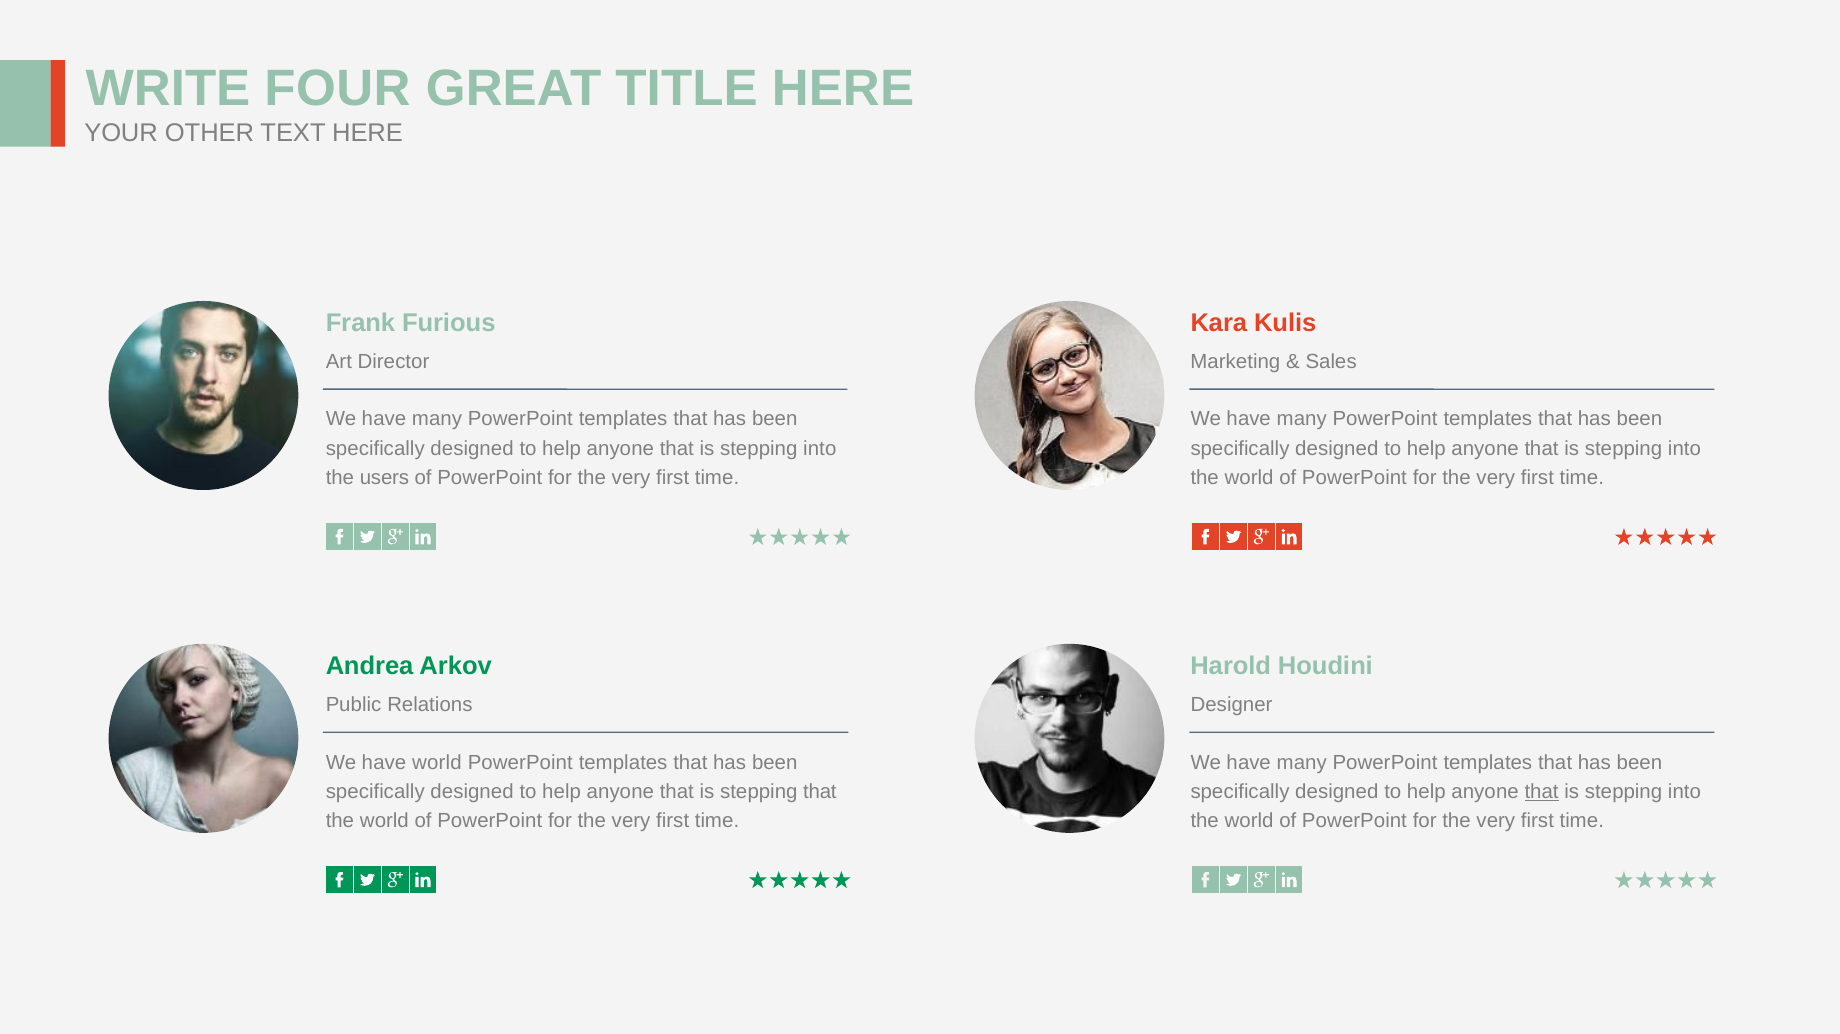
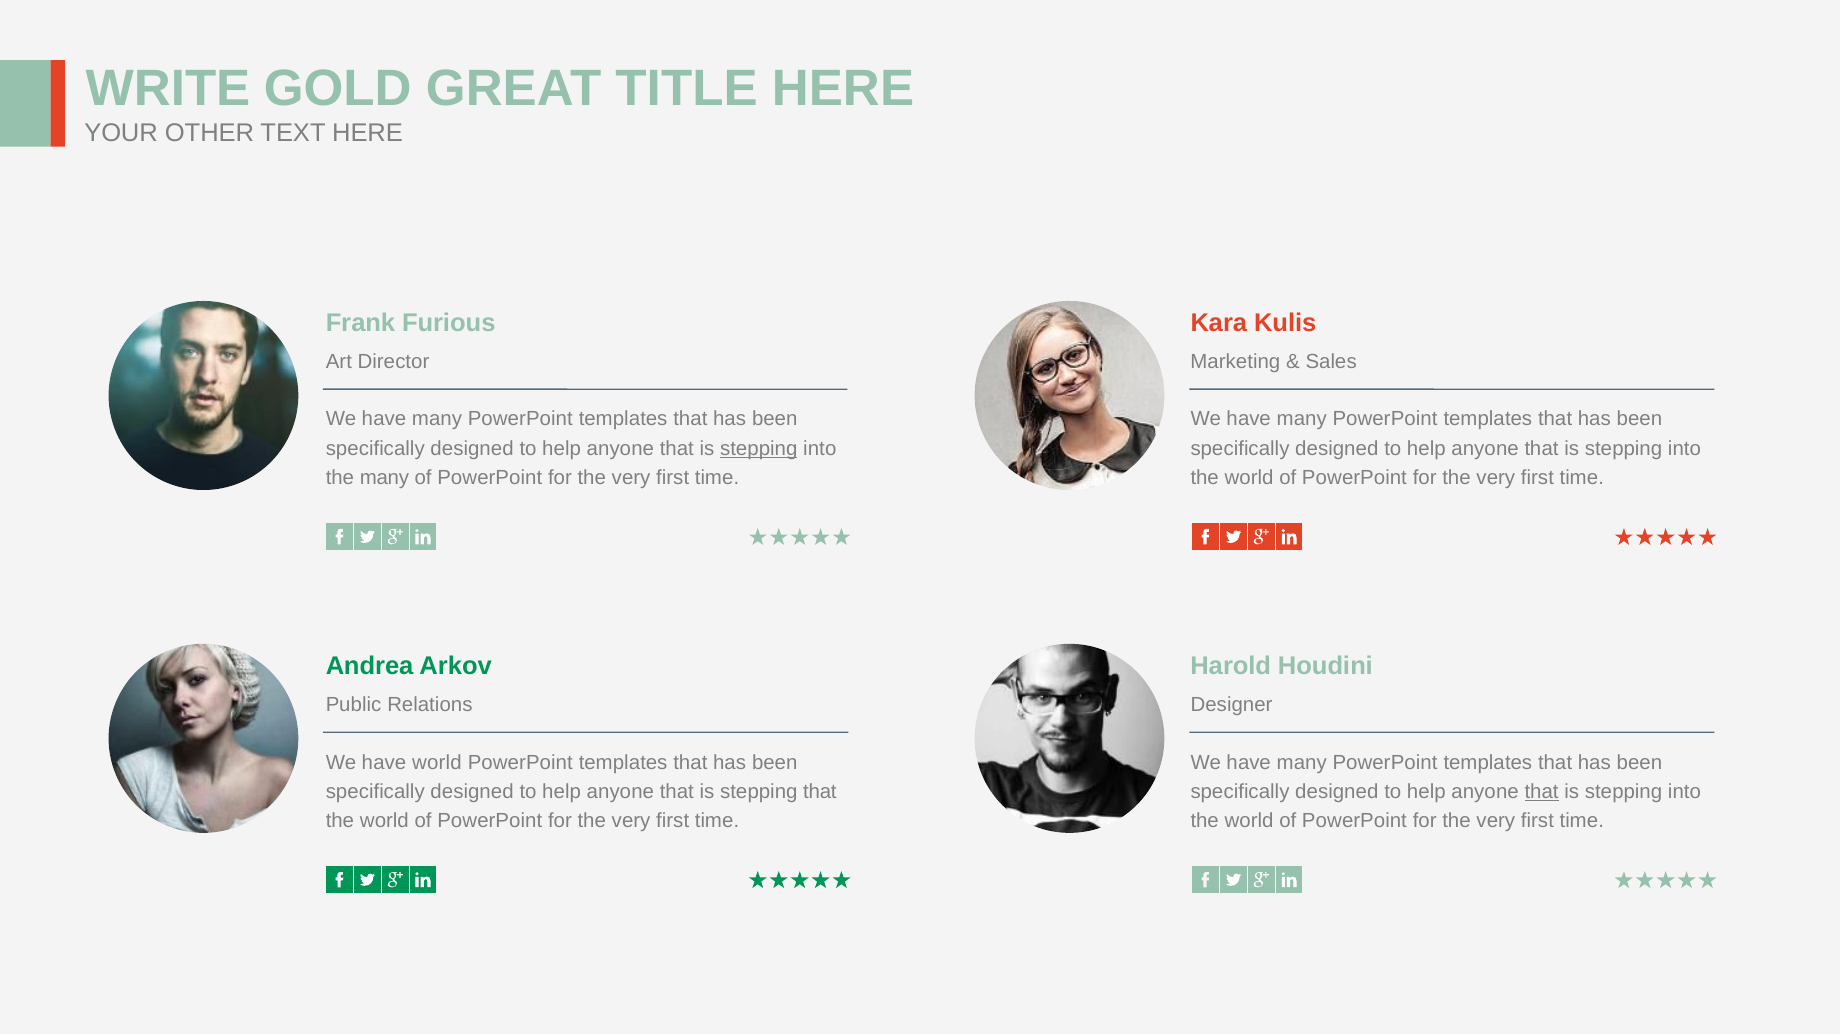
FOUR: FOUR -> GOLD
stepping at (759, 449) underline: none -> present
the users: users -> many
